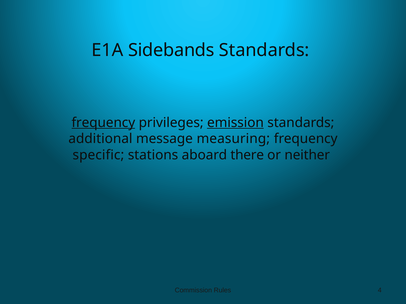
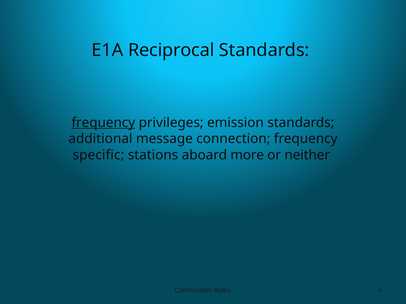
Sidebands: Sidebands -> Reciprocal
emission underline: present -> none
measuring: measuring -> connection
there: there -> more
